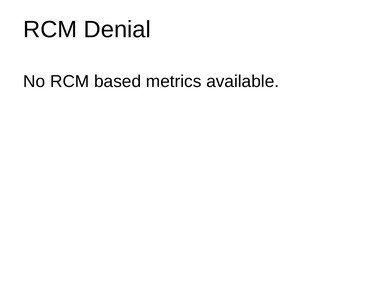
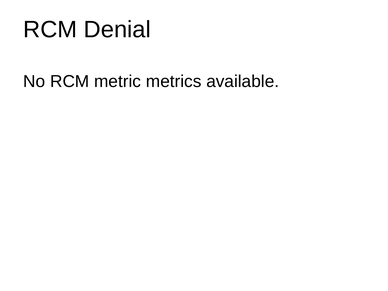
based: based -> metric
